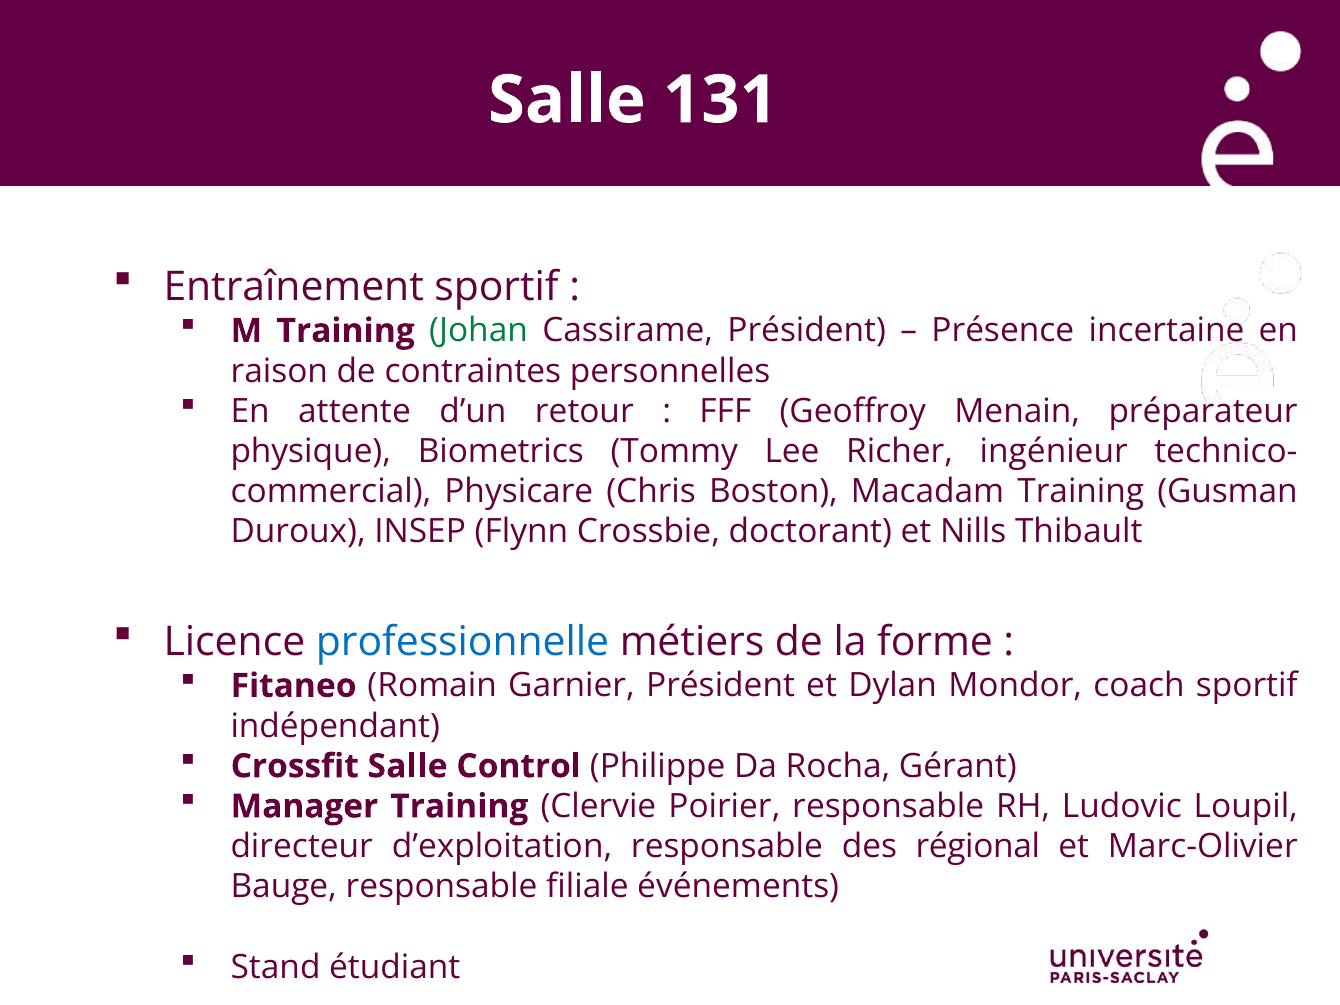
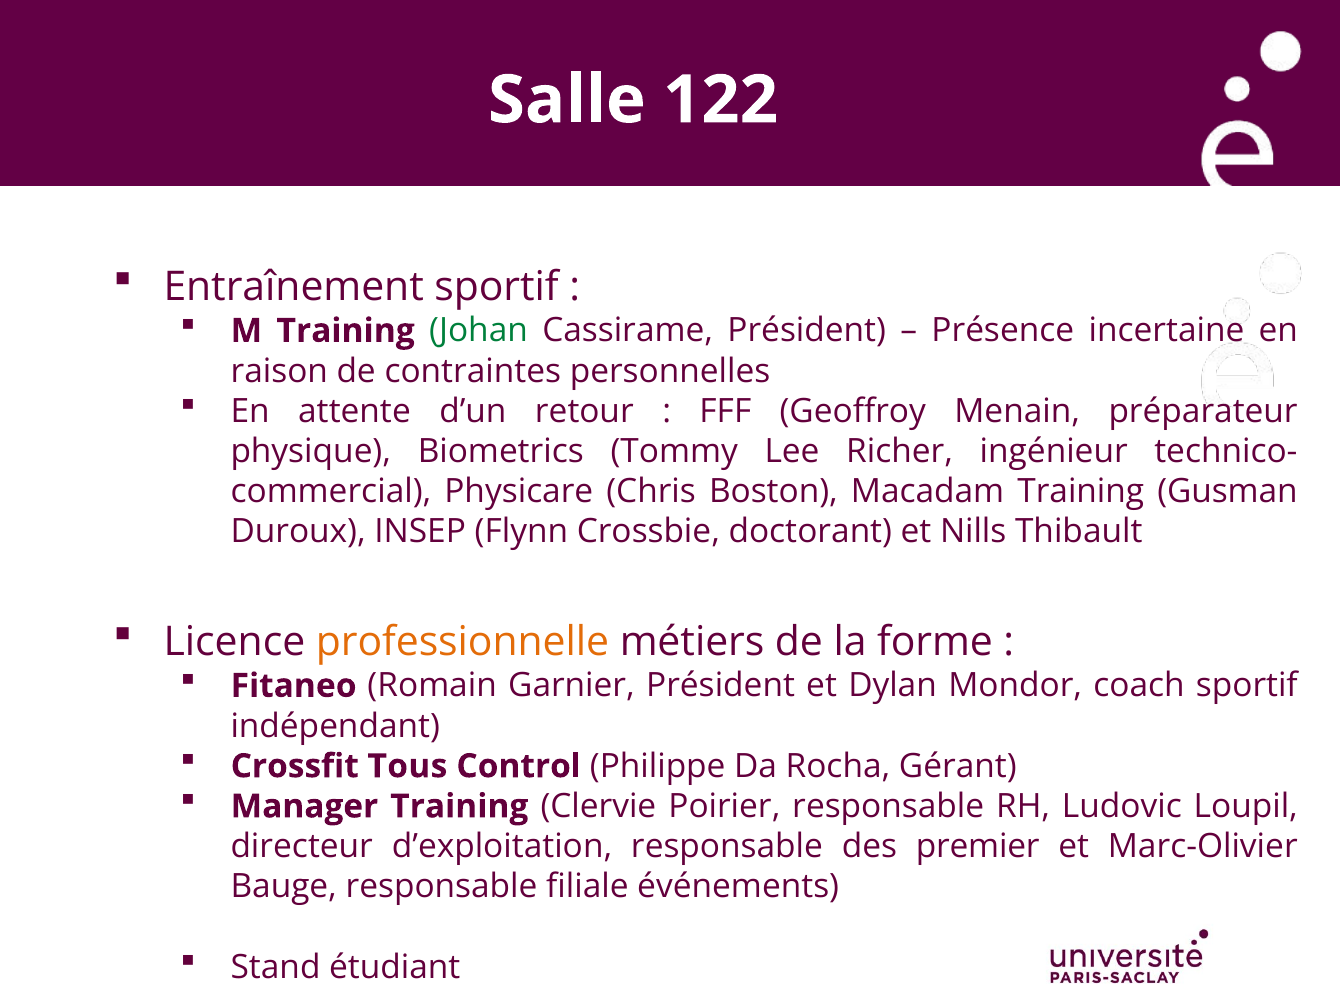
131: 131 -> 122
professionnelle colour: blue -> orange
Crossfit Salle: Salle -> Tous
régional: régional -> premier
